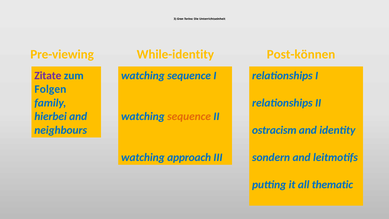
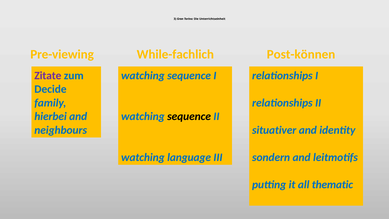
While-identity: While-identity -> While-fachlich
Folgen: Folgen -> Decide
sequence at (189, 116) colour: orange -> black
ostracism: ostracism -> situativer
approach: approach -> language
